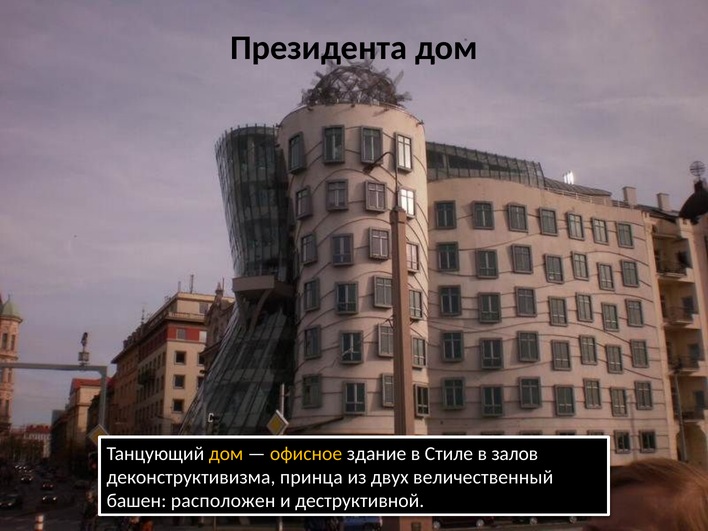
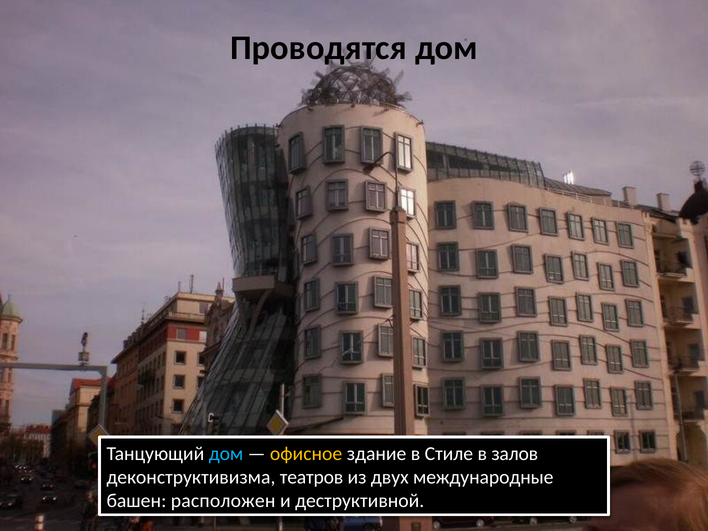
Президента: Президента -> Проводятся
дом at (226, 454) colour: yellow -> light blue
принца: принца -> театров
величественный: величественный -> международные
